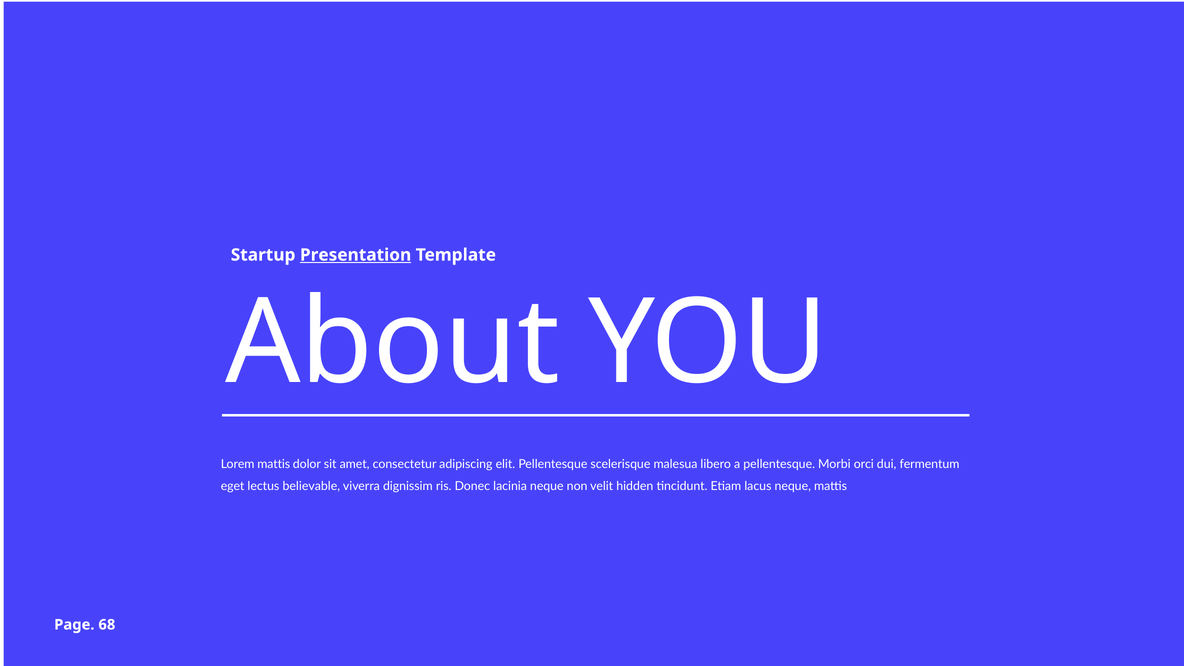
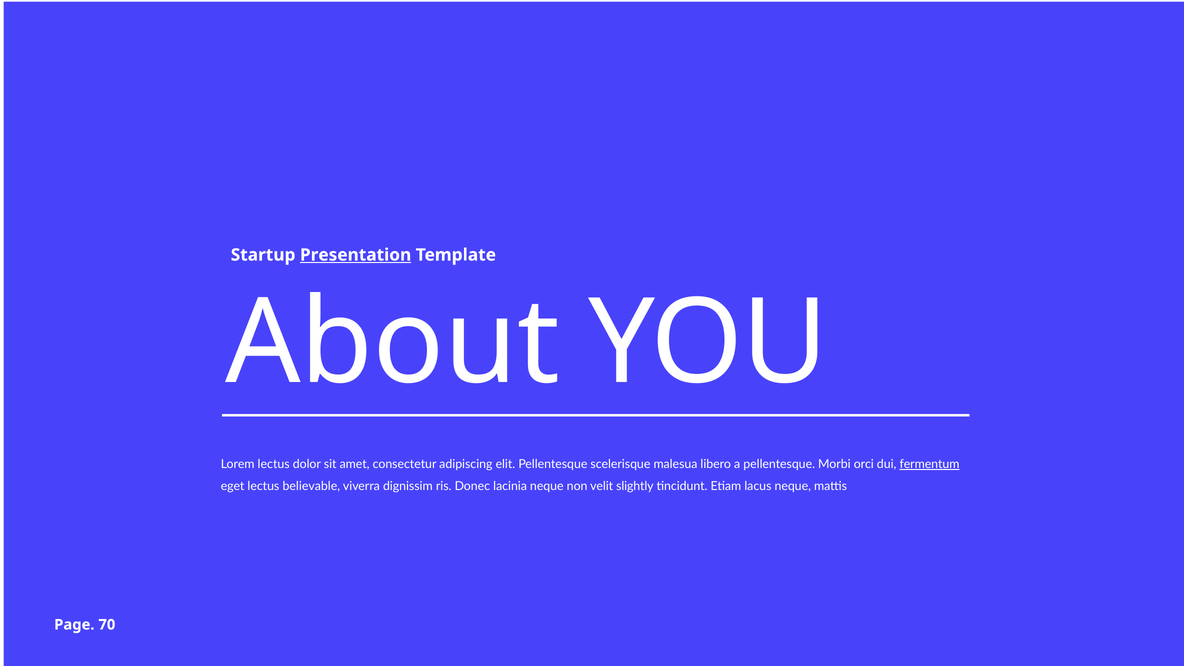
Lorem mattis: mattis -> lectus
fermentum underline: none -> present
hidden: hidden -> slightly
68: 68 -> 70
